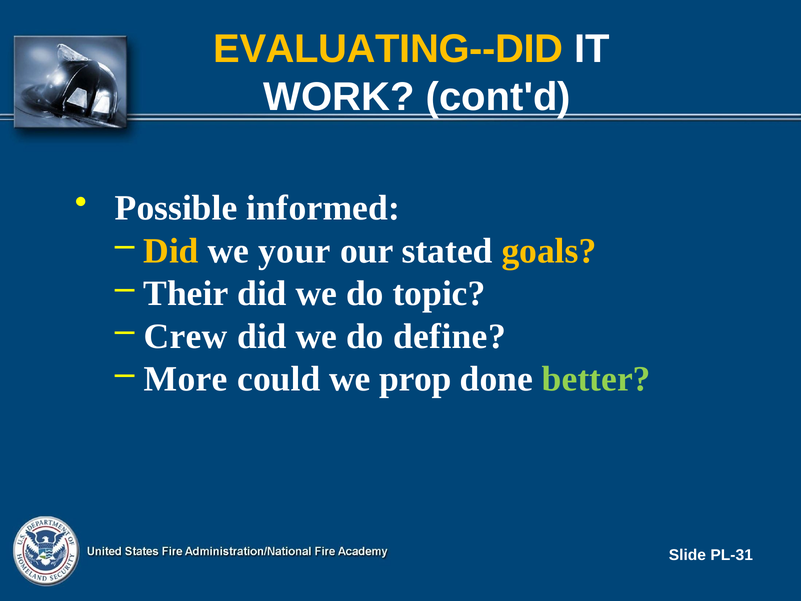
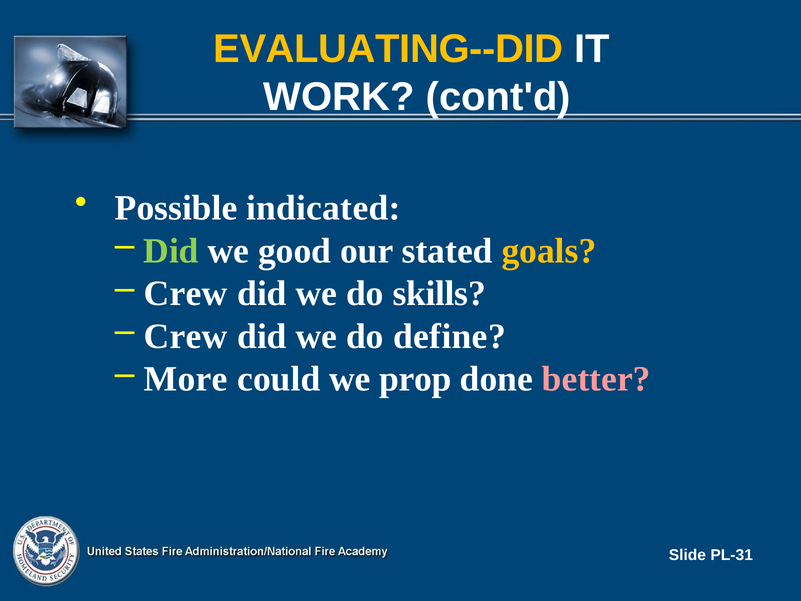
informed: informed -> indicated
Did at (171, 251) colour: yellow -> light green
your: your -> good
Their at (186, 294): Their -> Crew
topic: topic -> skills
better colour: light green -> pink
